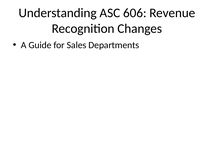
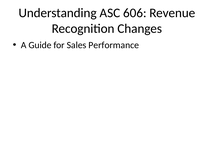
Departments: Departments -> Performance
